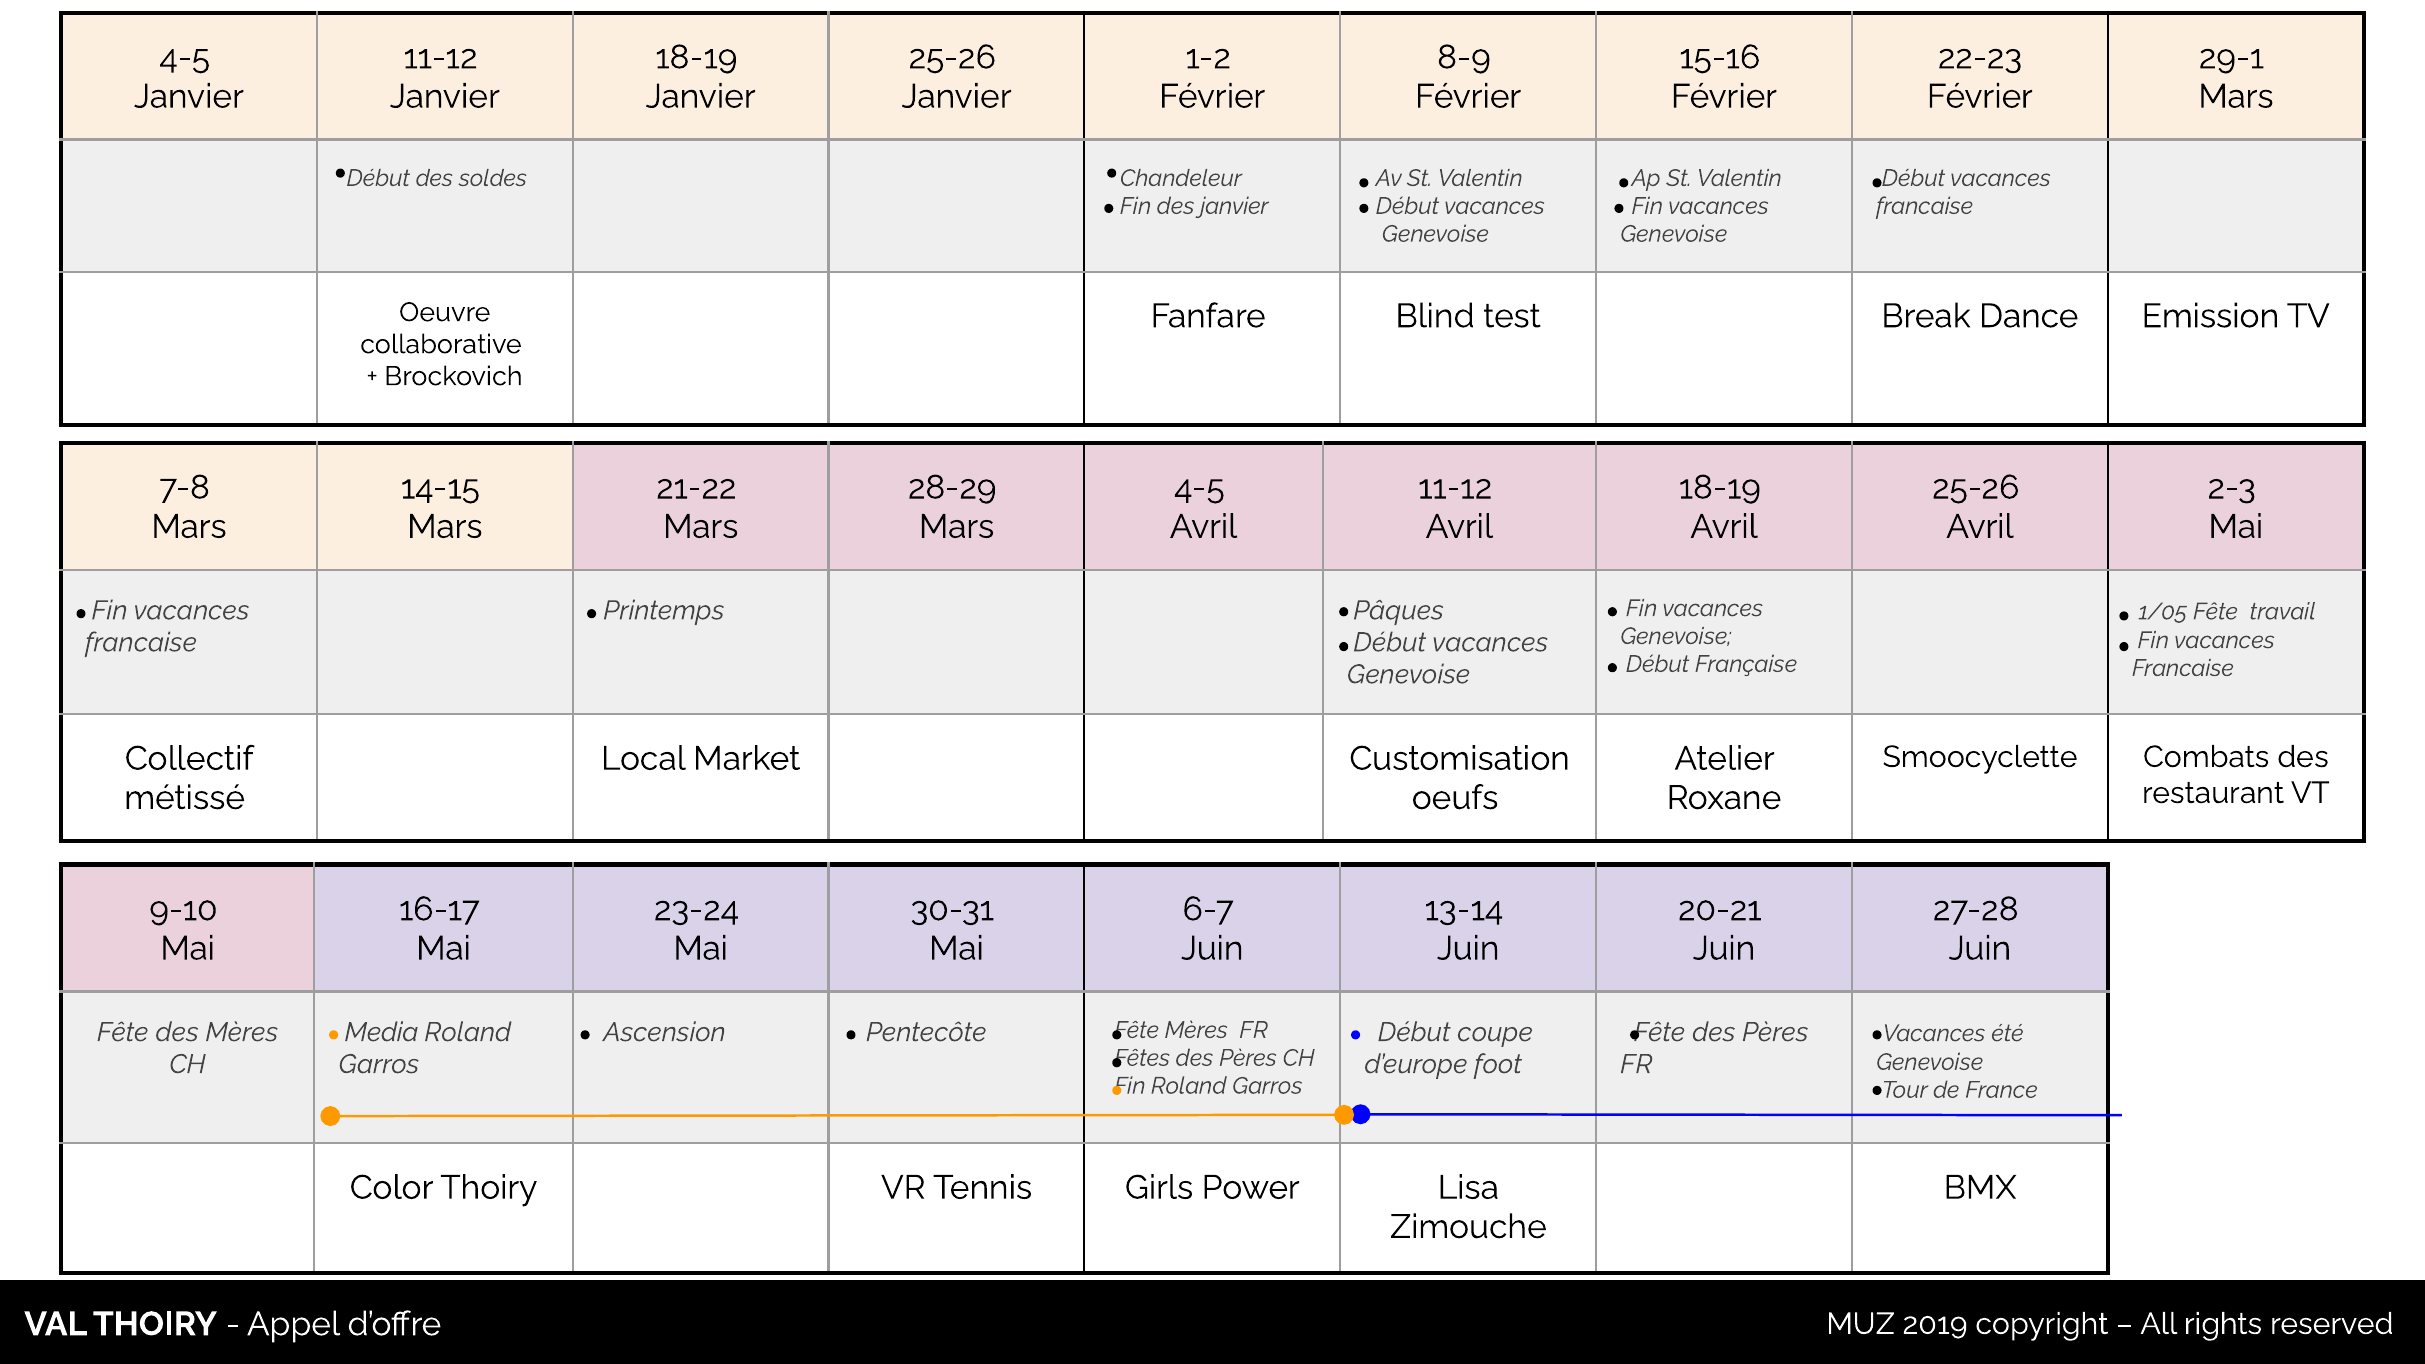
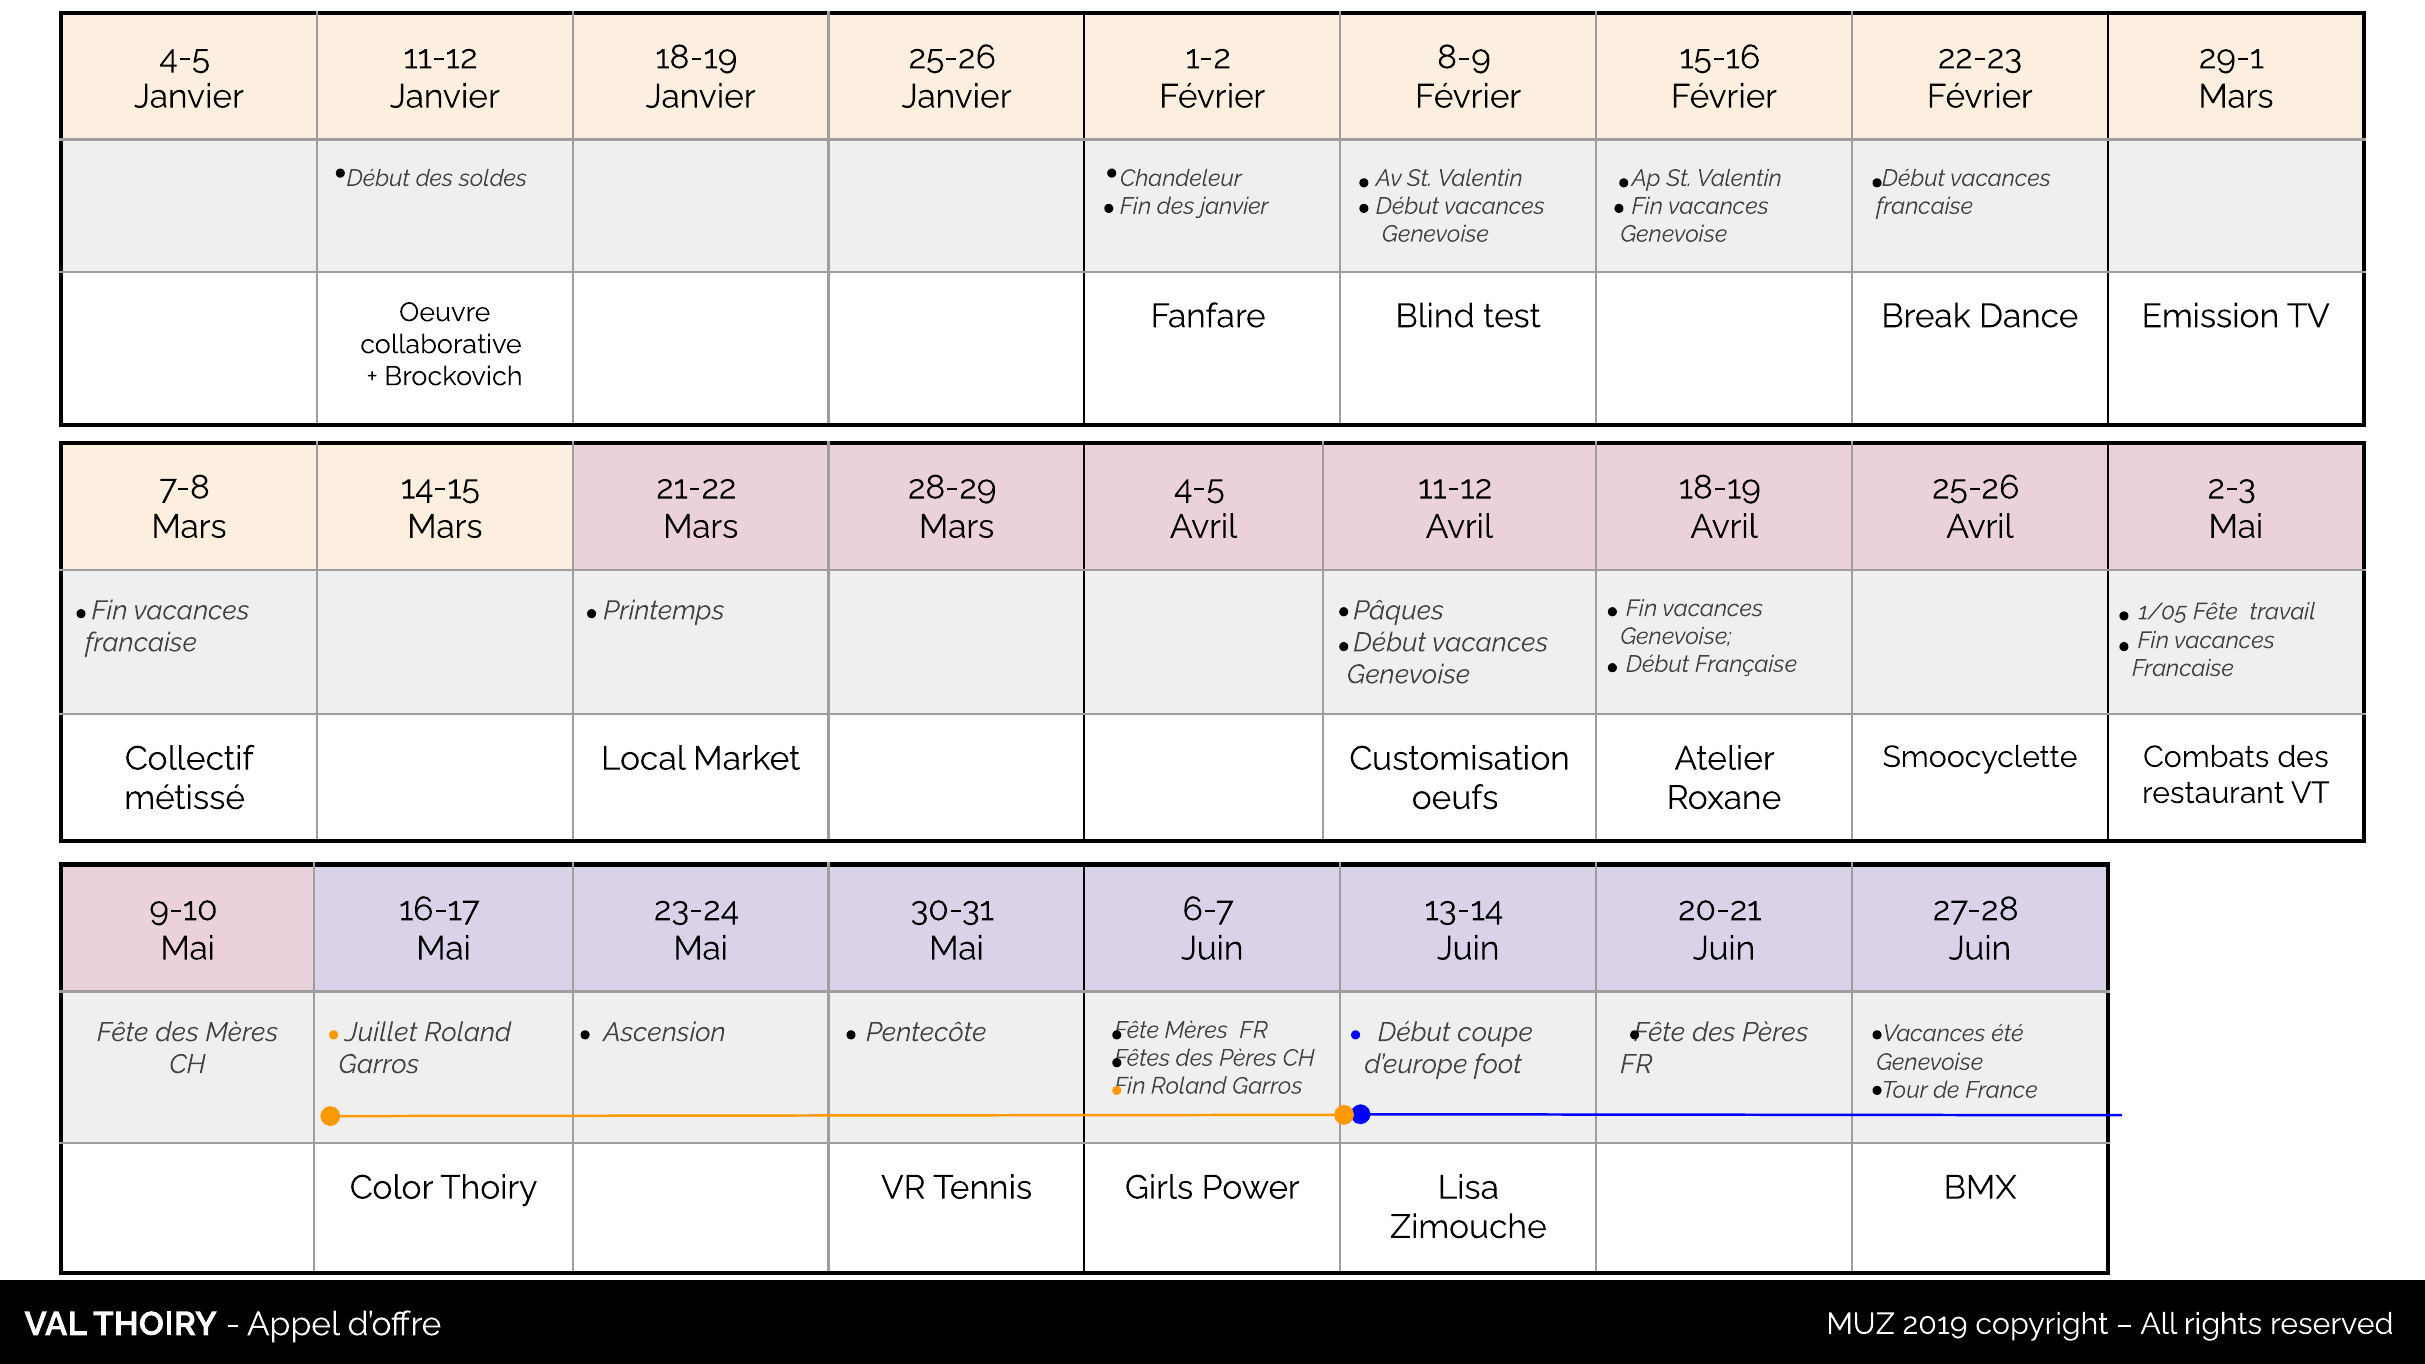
Media: Media -> Juillet
